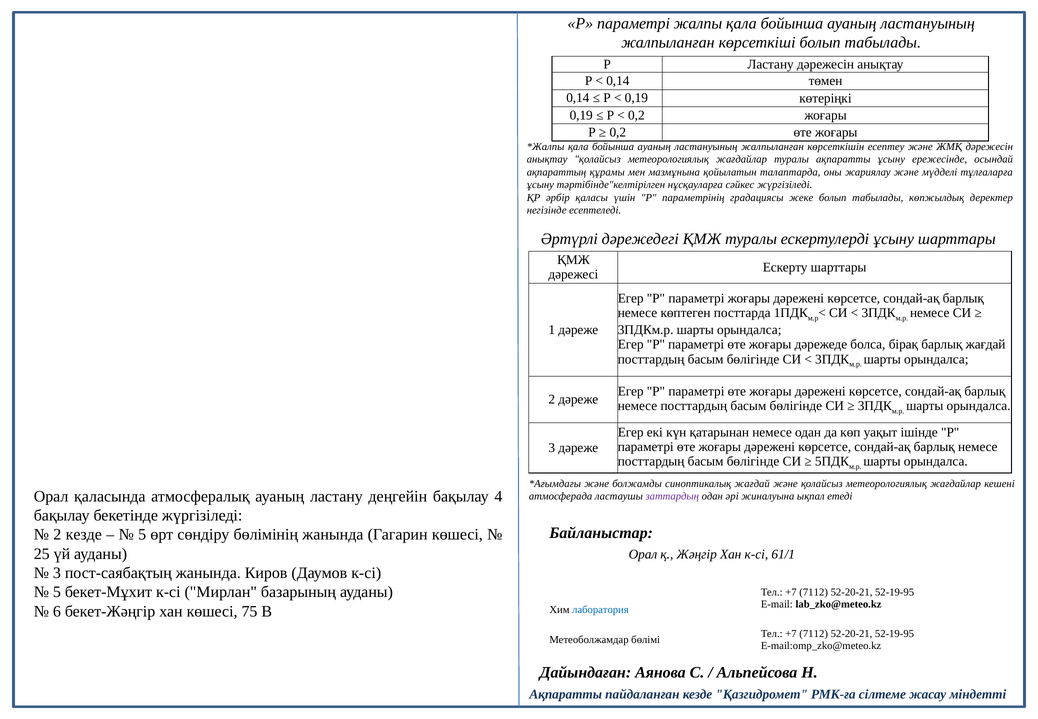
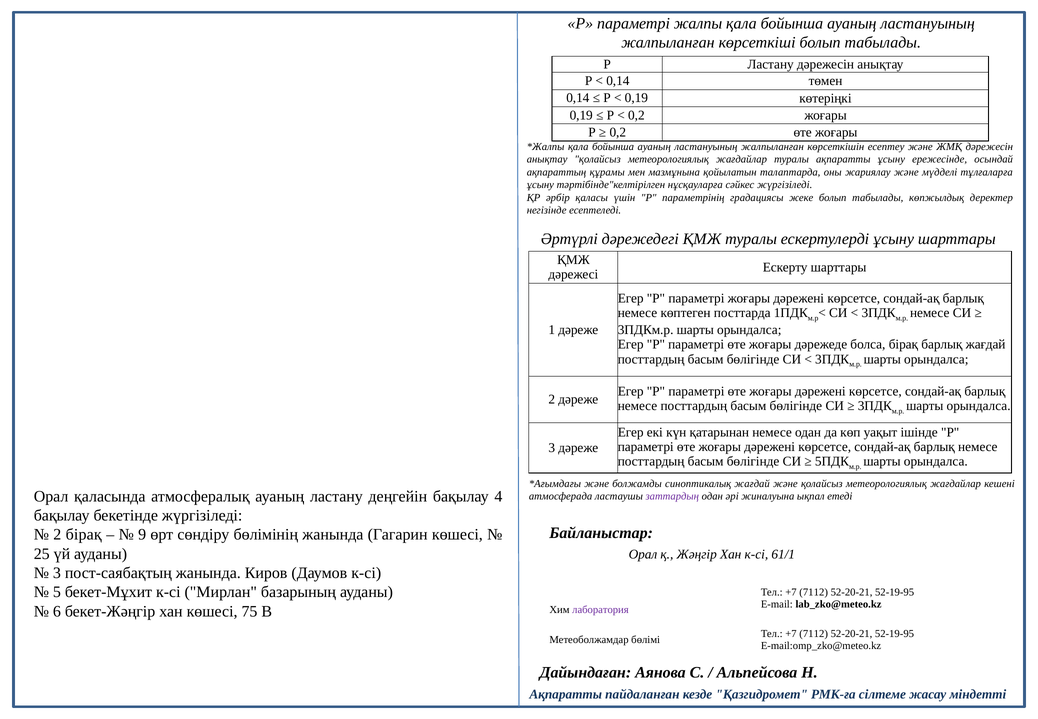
2 кезде: кезде -> бірақ
5 at (142, 534): 5 -> 9
лаборатория colour: blue -> purple
